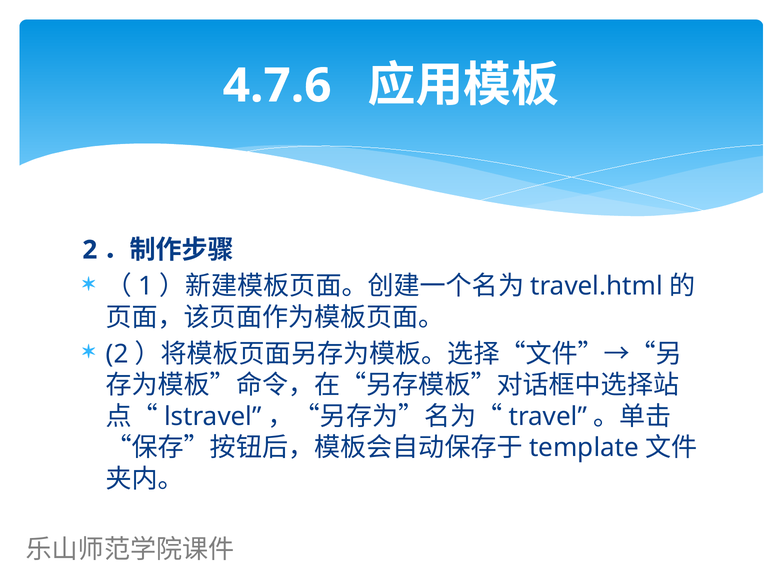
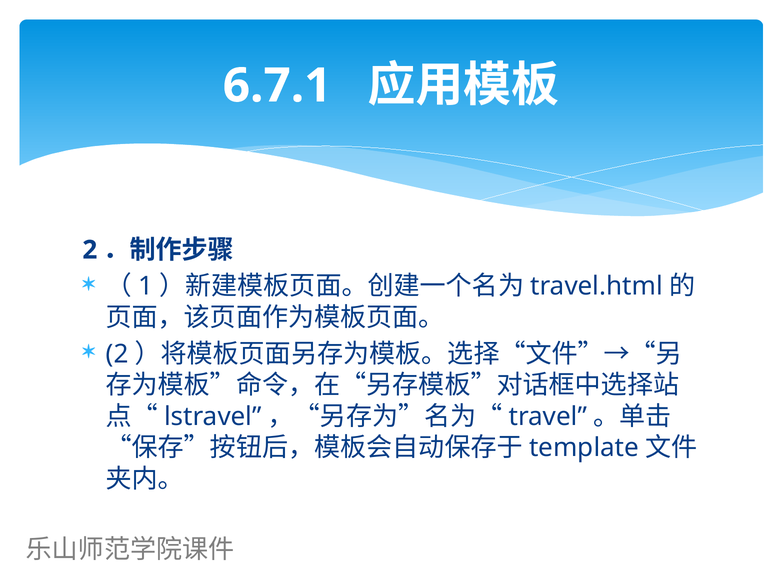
4.7.6: 4.7.6 -> 6.7.1
